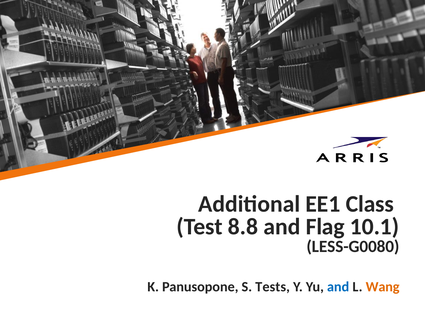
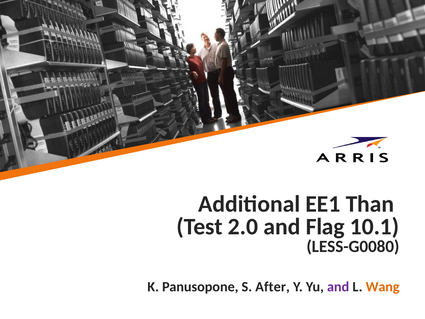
Class: Class -> Than
8.8: 8.8 -> 2.0
Tests: Tests -> After
and at (338, 287) colour: blue -> purple
